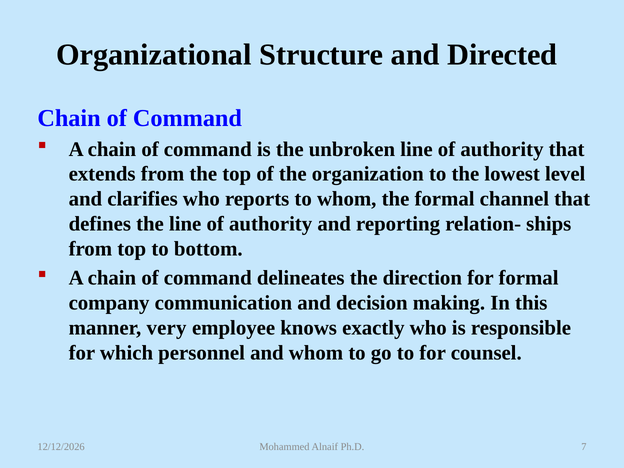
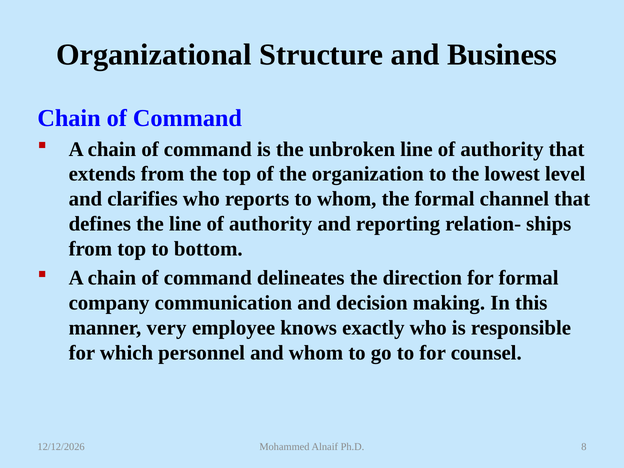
Directed: Directed -> Business
7: 7 -> 8
